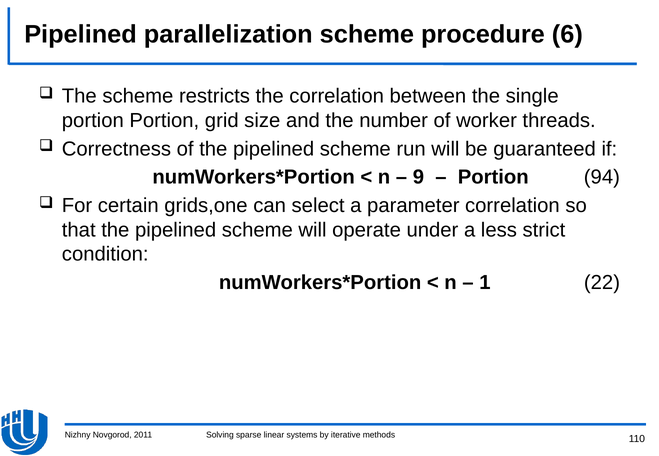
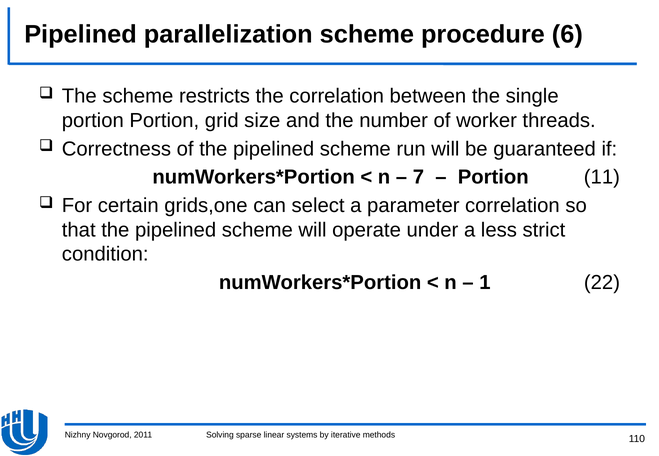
9: 9 -> 7
94: 94 -> 11
